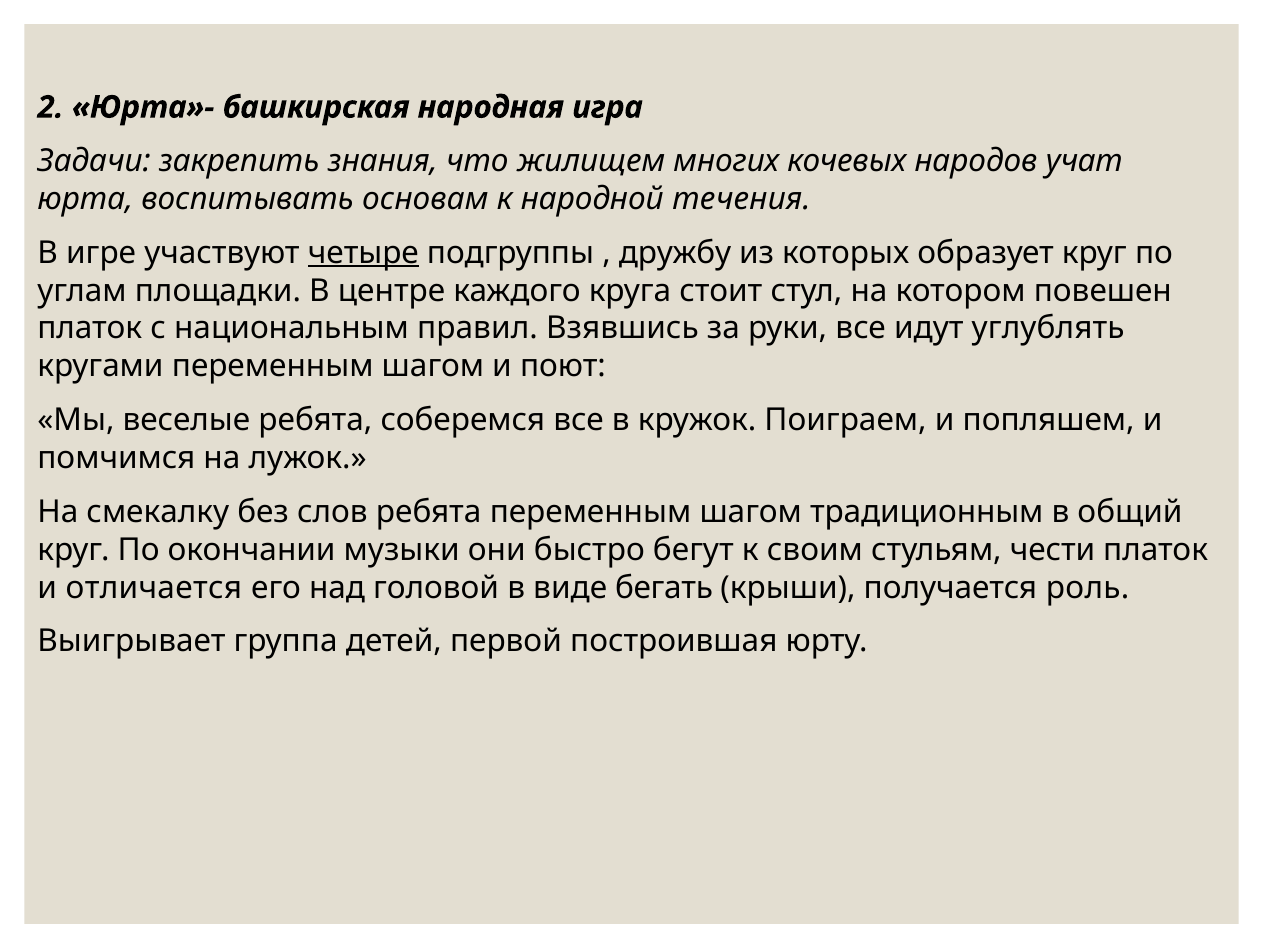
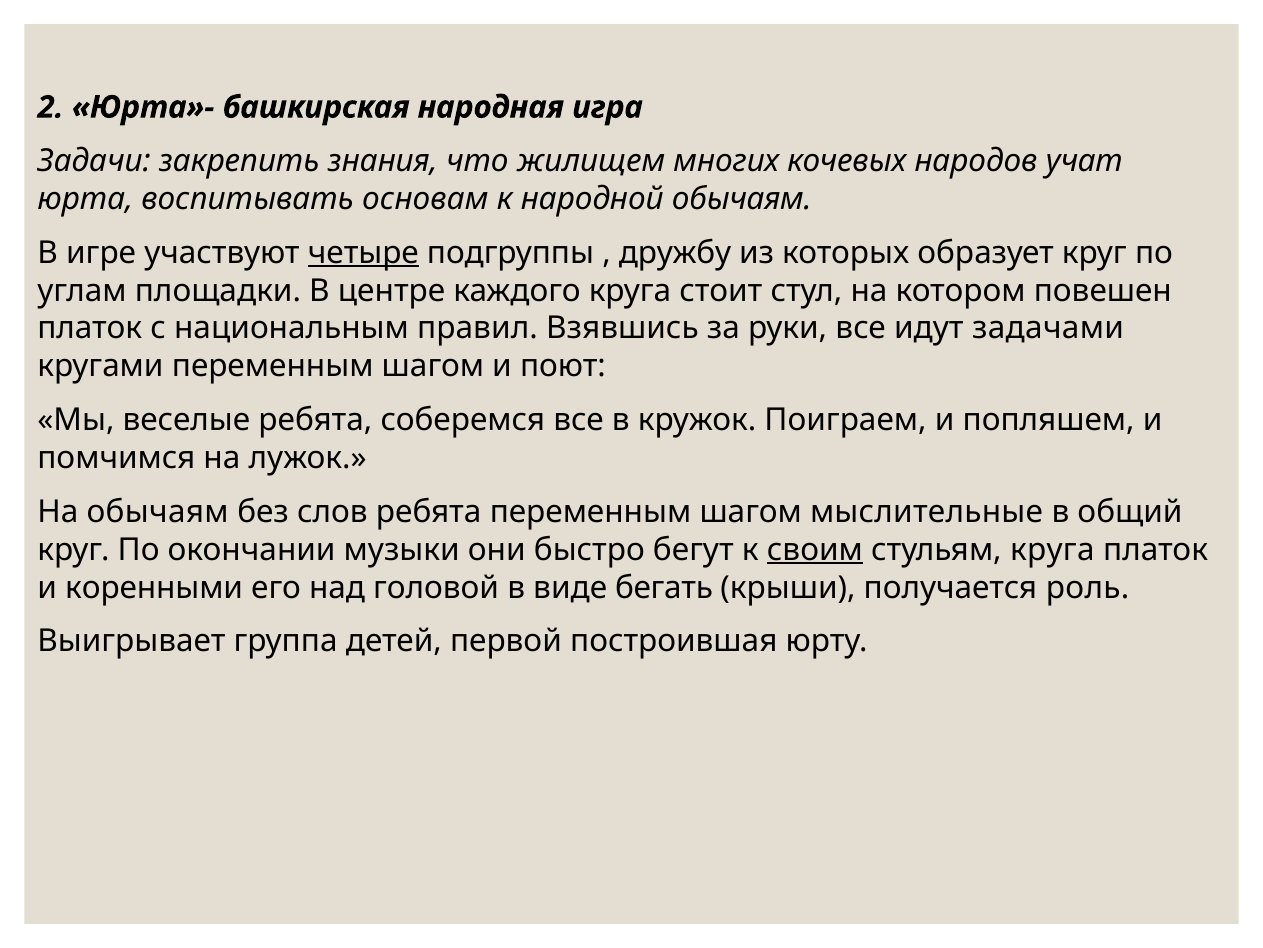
народной течения: течения -> обычаям
углублять: углублять -> задачами
На смекалку: смекалку -> обычаям
традиционным: традиционным -> мыслительные
своим underline: none -> present
стульям чести: чести -> круга
отличается: отличается -> коренными
